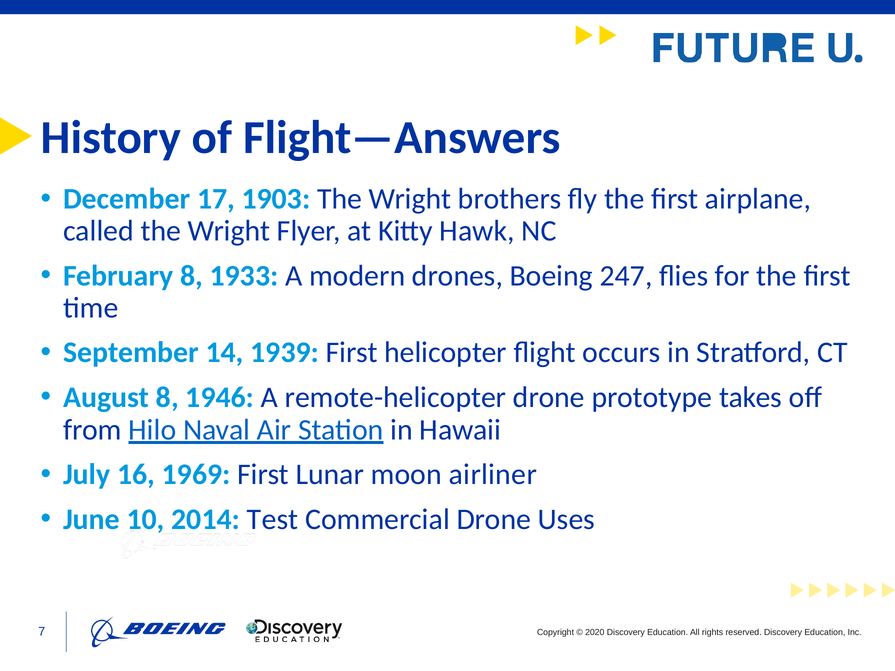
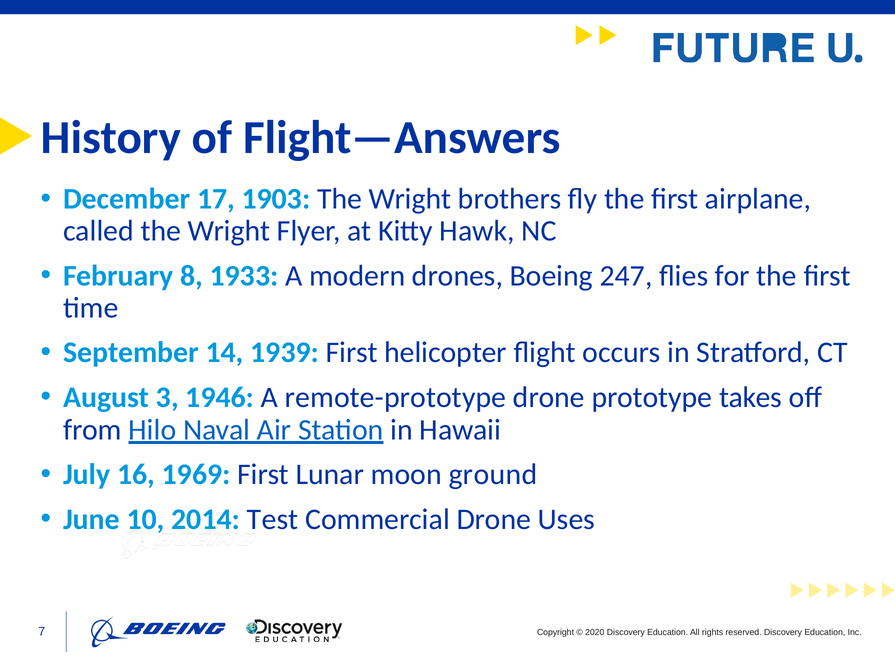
August 8: 8 -> 3
remote-helicopter: remote-helicopter -> remote-prototype
airliner: airliner -> ground
